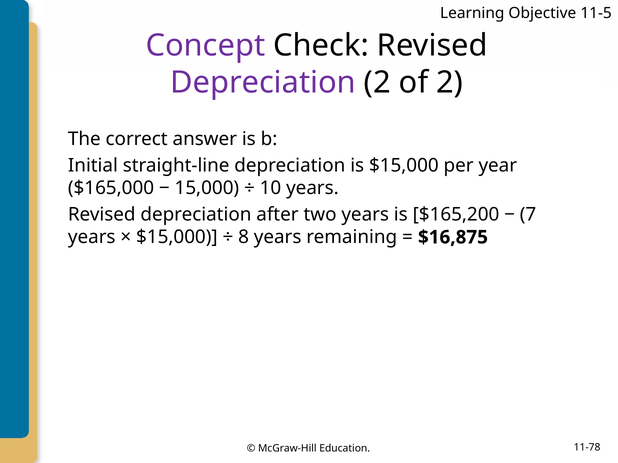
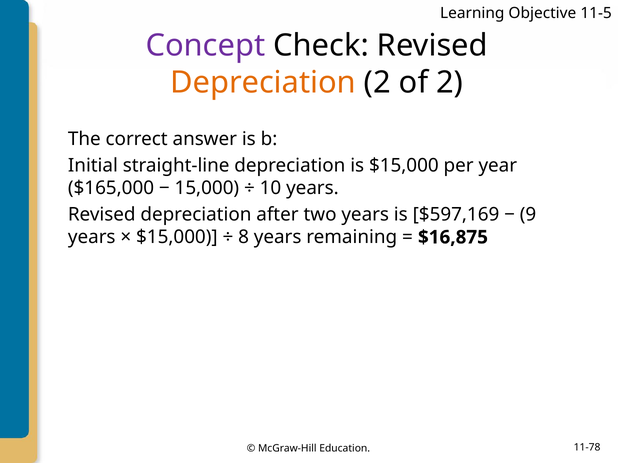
Depreciation at (263, 82) colour: purple -> orange
$165,200: $165,200 -> $597,169
7: 7 -> 9
